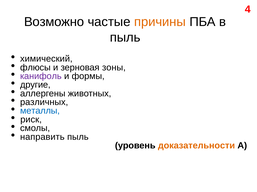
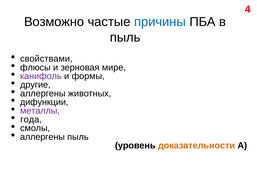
причины colour: orange -> blue
химический: химический -> свойствами
зоны: зоны -> мире
различных: различных -> дифункции
металлы colour: blue -> purple
риск: риск -> года
направить at (42, 137): направить -> аллергены
